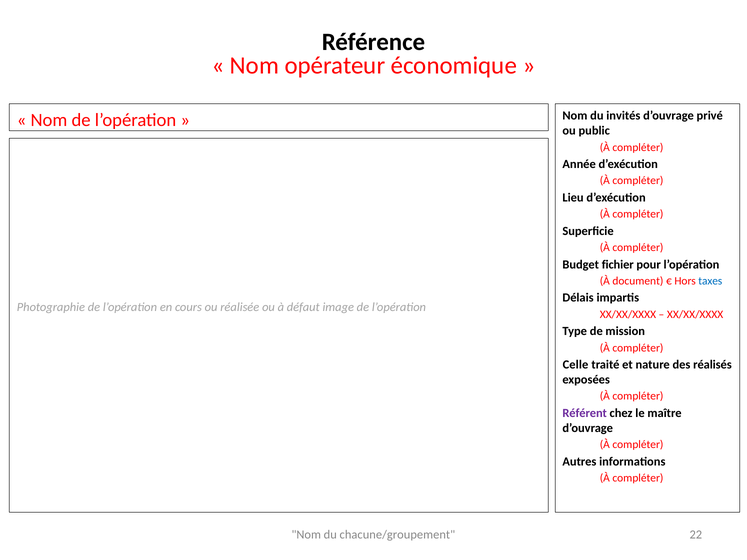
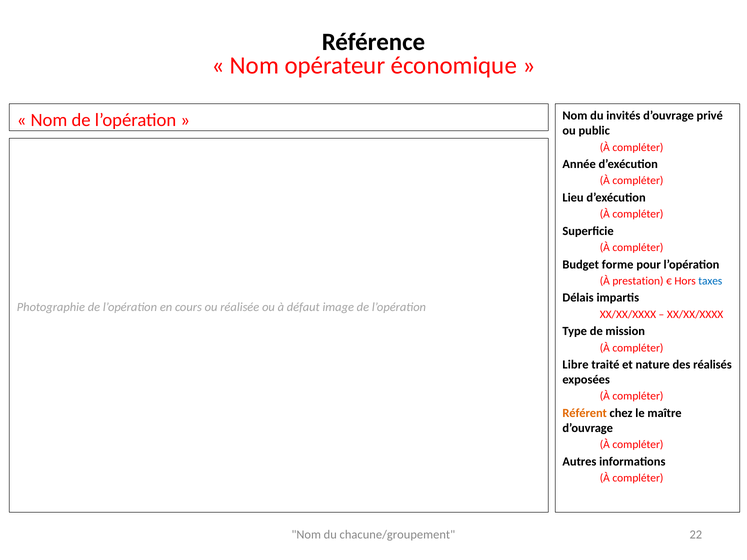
fichier: fichier -> forme
document: document -> prestation
Celle: Celle -> Libre
Référent colour: purple -> orange
